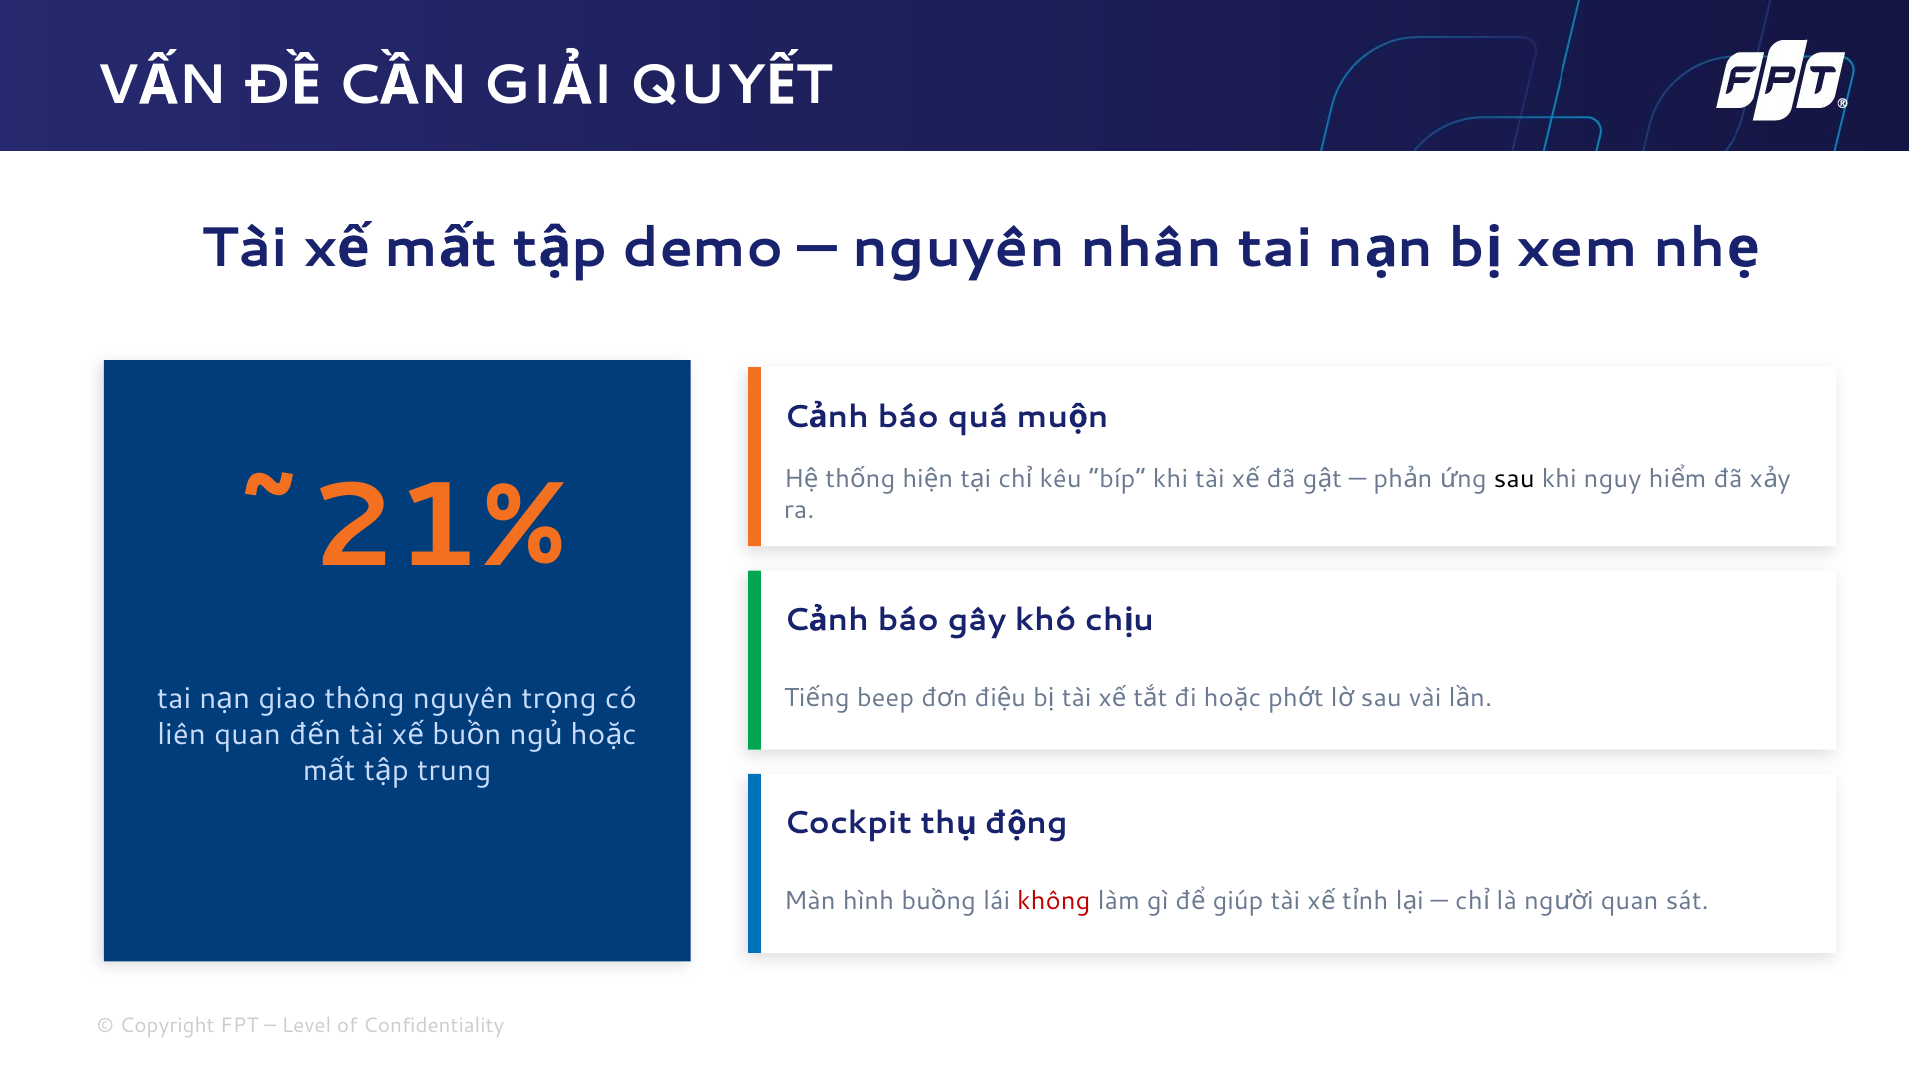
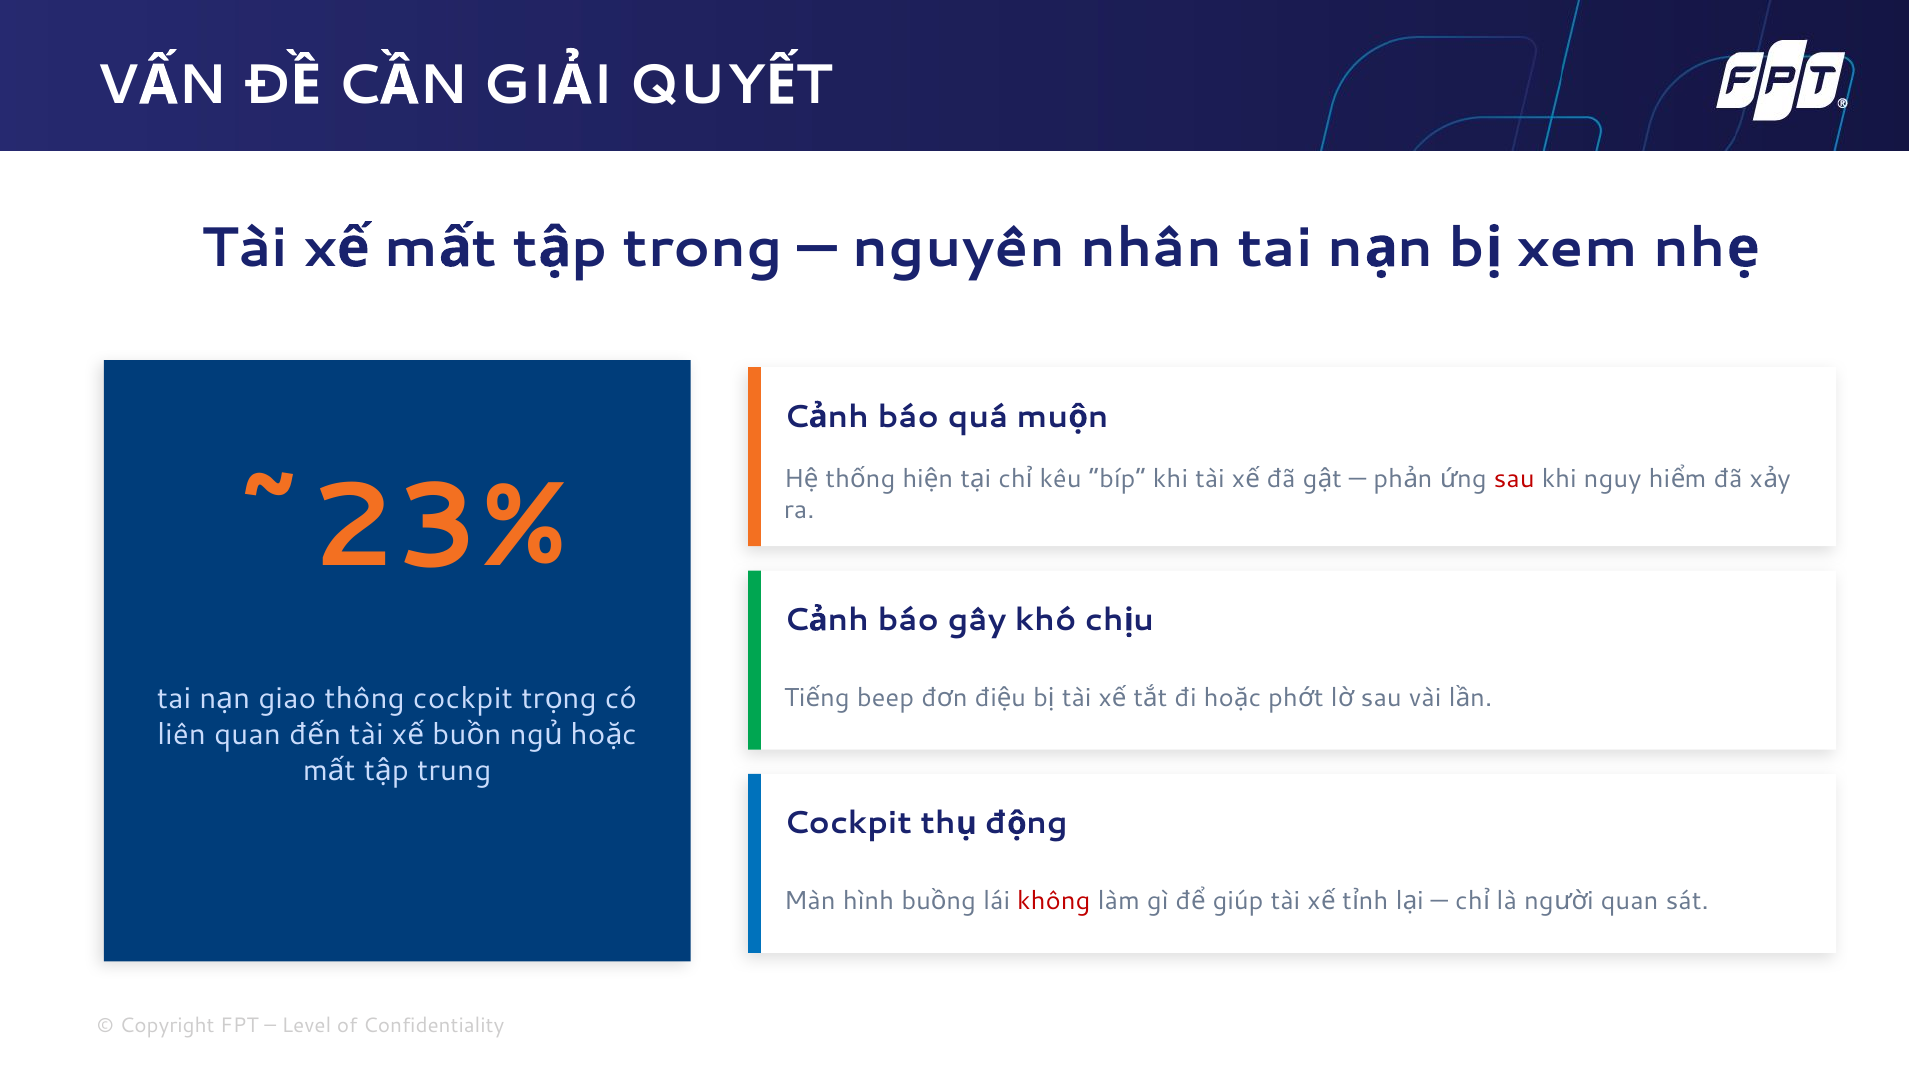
demo: demo -> trong
sau at (1514, 479) colour: black -> red
~21%: ~21% -> ~23%
thông nguyên: nguyên -> cockpit
